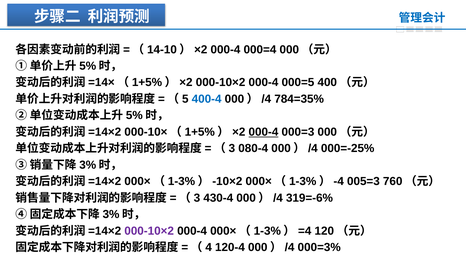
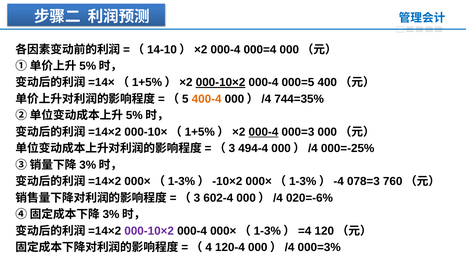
000-10×2 at (221, 83) underline: none -> present
400-4 colour: blue -> orange
784=35%: 784=35% -> 744=35%
080-4: 080-4 -> 494-4
005=3: 005=3 -> 078=3
430-4: 430-4 -> 602-4
319=-6%: 319=-6% -> 020=-6%
